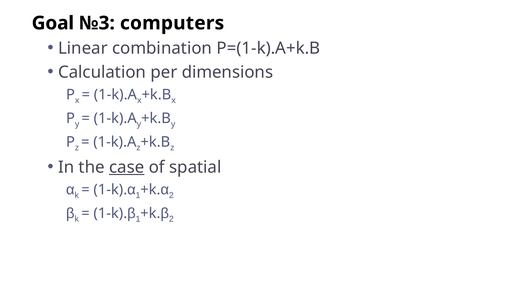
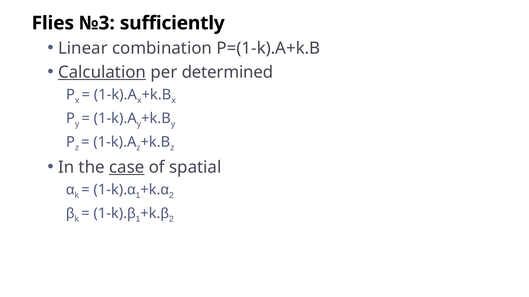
Goal: Goal -> Flies
computers: computers -> sufficiently
Calculation underline: none -> present
dimensions: dimensions -> determined
